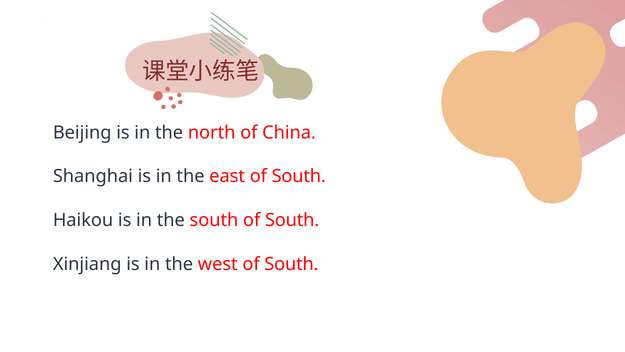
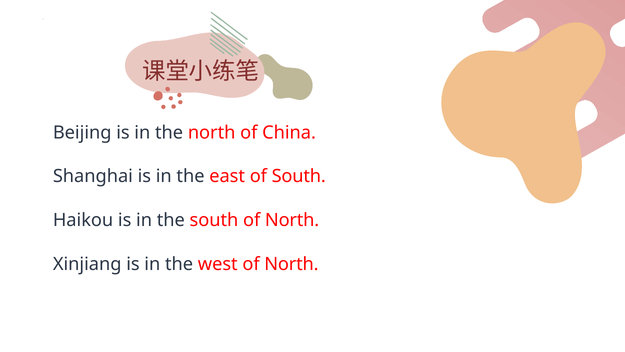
south of South: South -> North
west of South: South -> North
